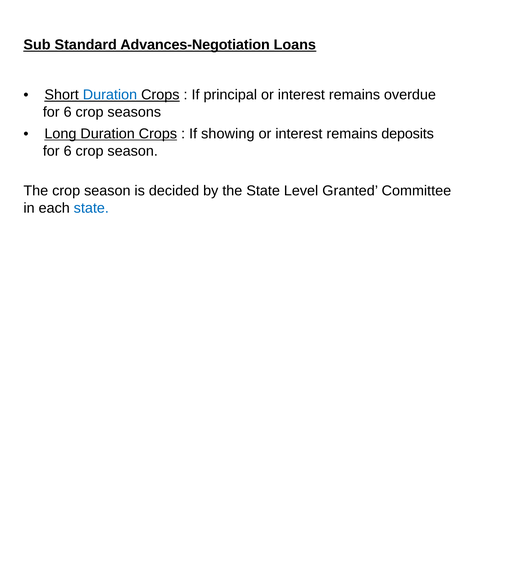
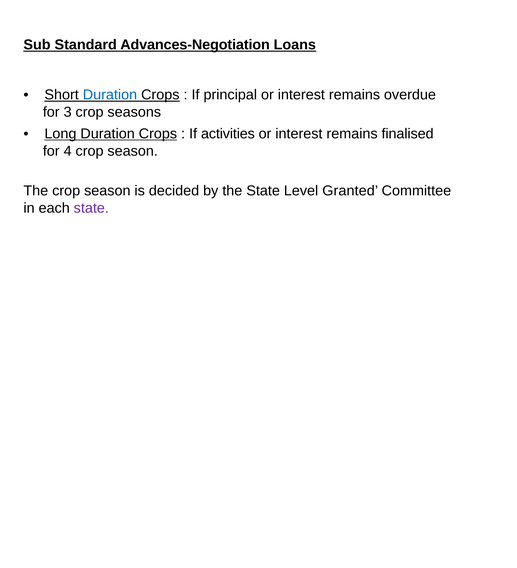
6 at (68, 112): 6 -> 3
showing: showing -> activities
deposits: deposits -> finalised
6 at (68, 151): 6 -> 4
state at (91, 208) colour: blue -> purple
